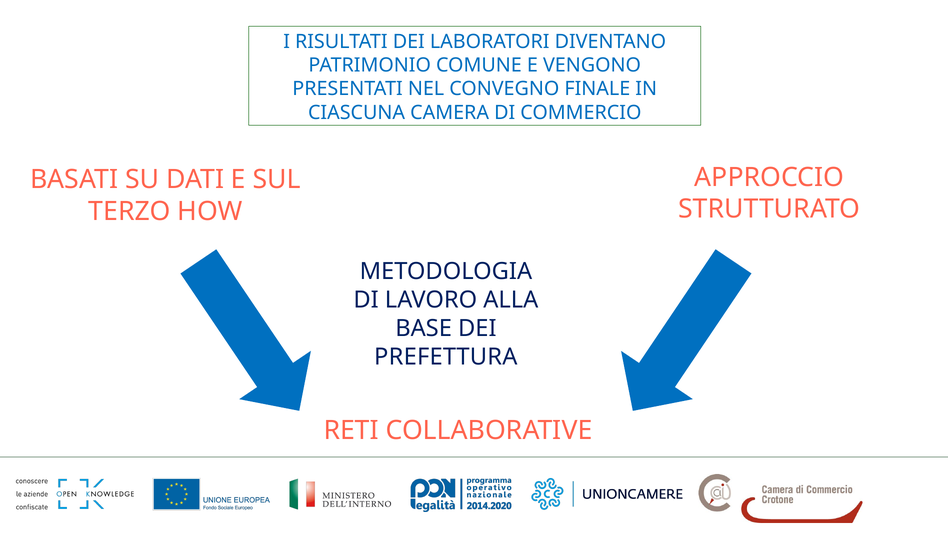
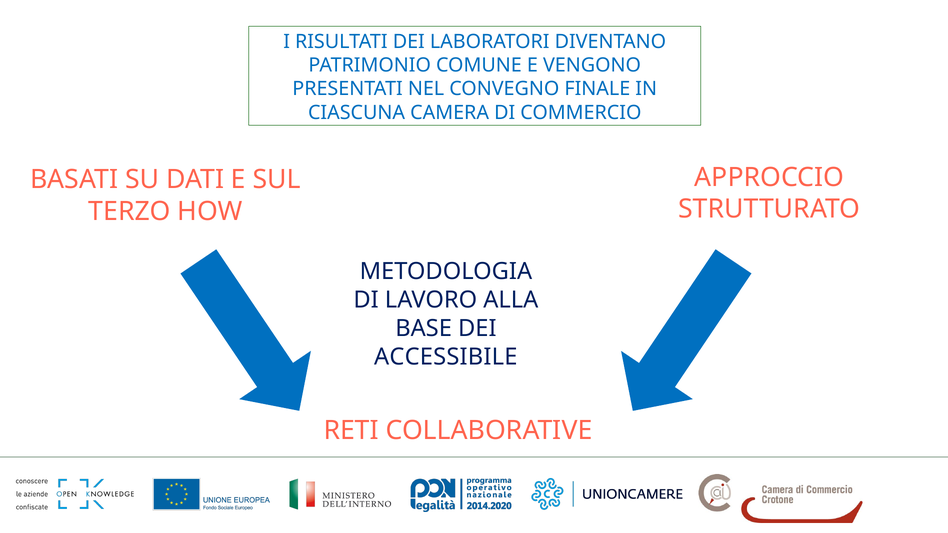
PREFETTURA: PREFETTURA -> ACCESSIBILE
